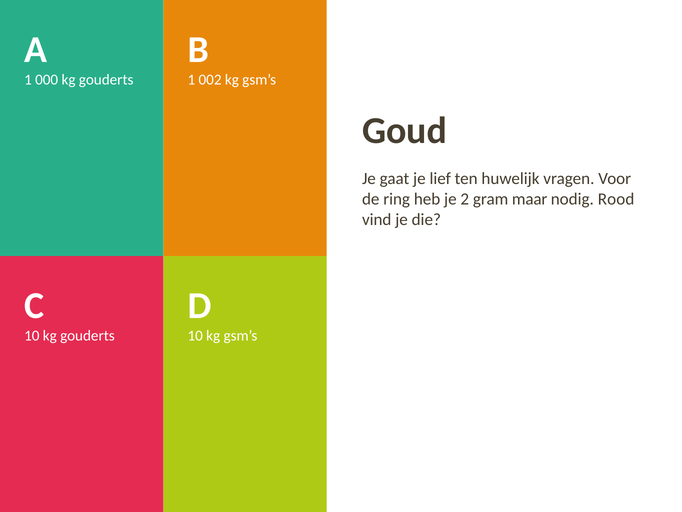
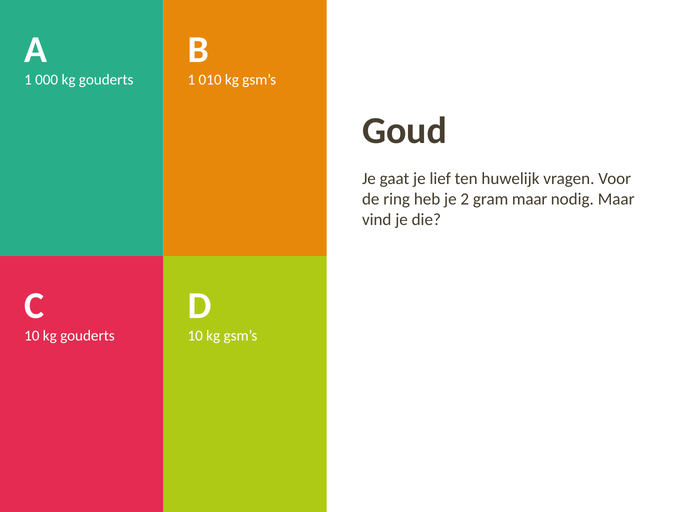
002: 002 -> 010
nodig Rood: Rood -> Maar
